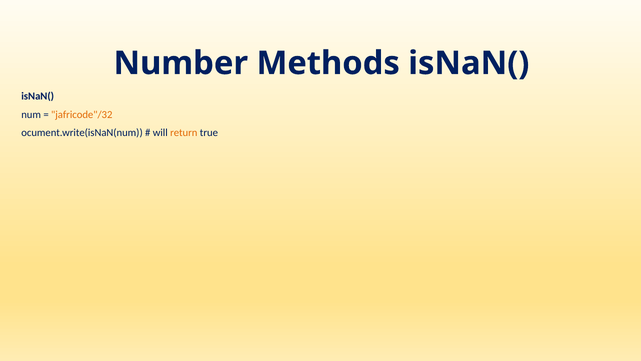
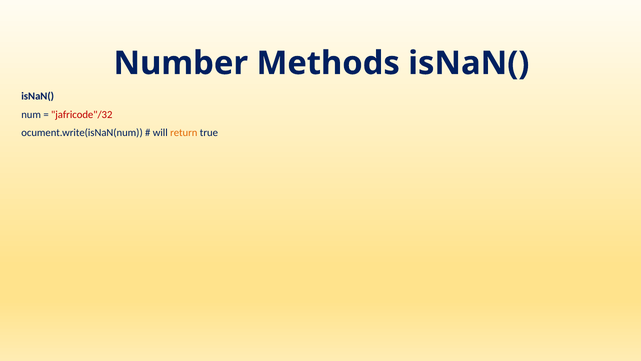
jafricode"/32 colour: orange -> red
